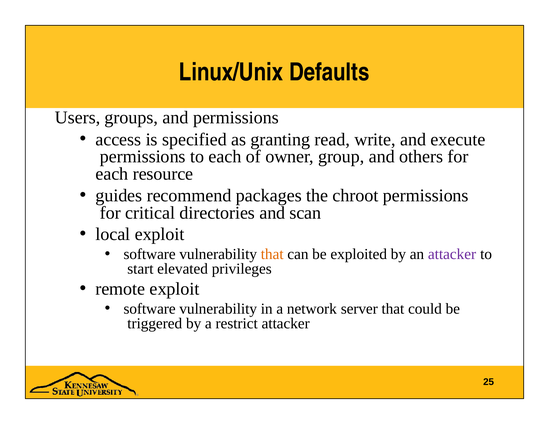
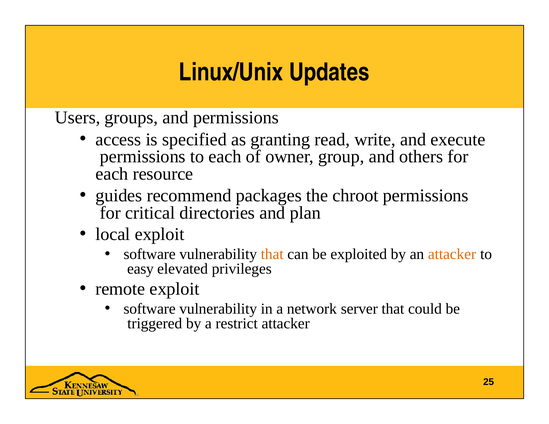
Defaults: Defaults -> Updates
scan: scan -> plan
attacker at (452, 254) colour: purple -> orange
start: start -> easy
